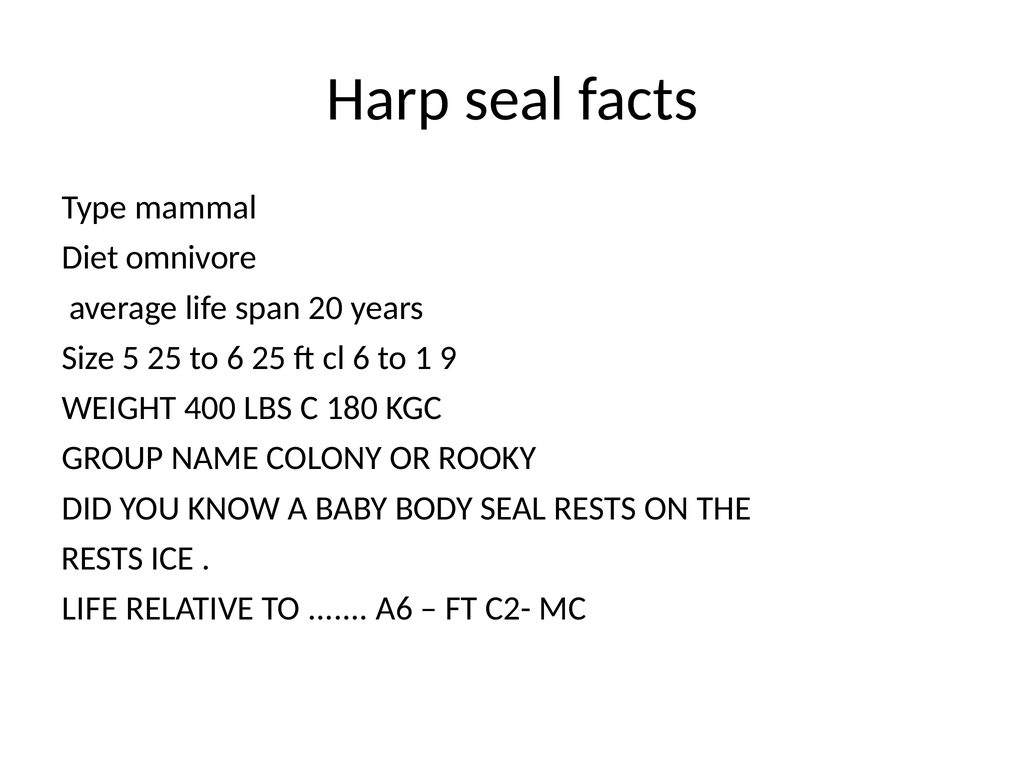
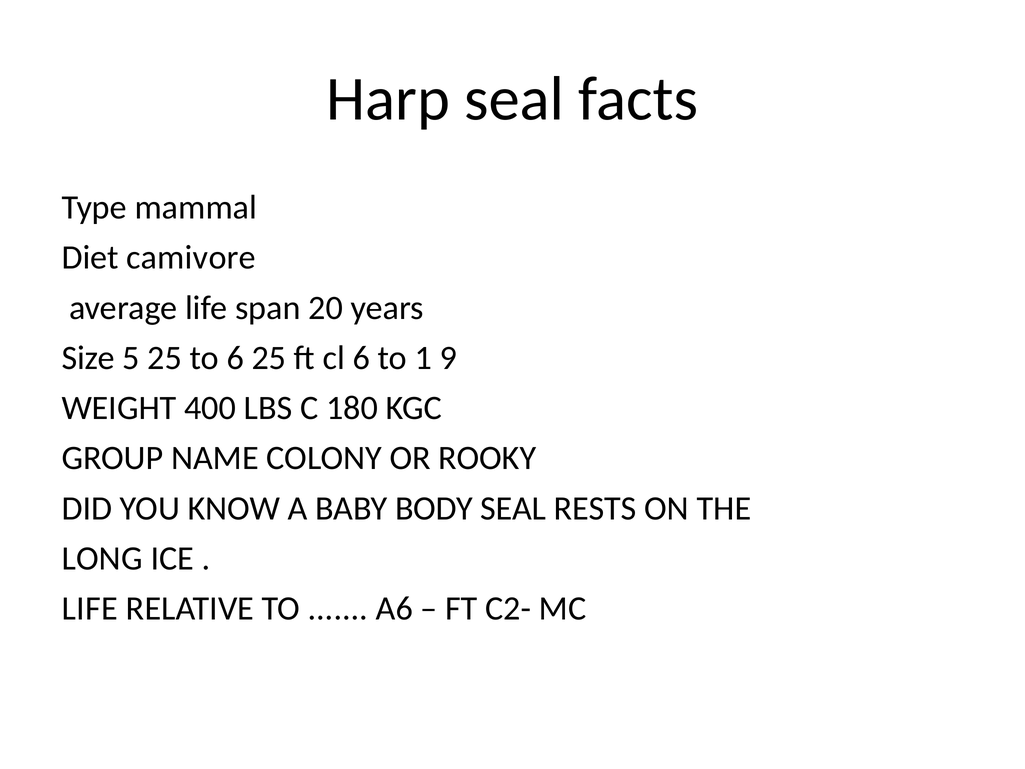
omnivore: omnivore -> camivore
RESTS at (102, 558): RESTS -> LONG
